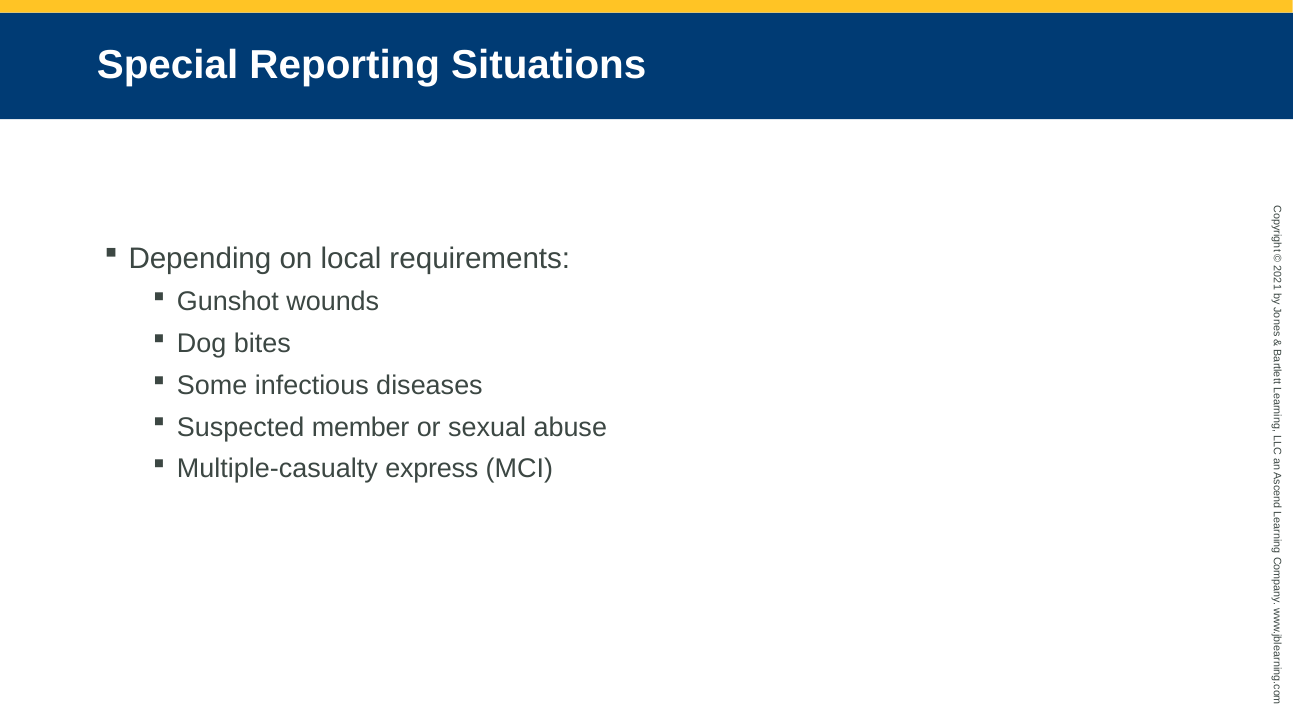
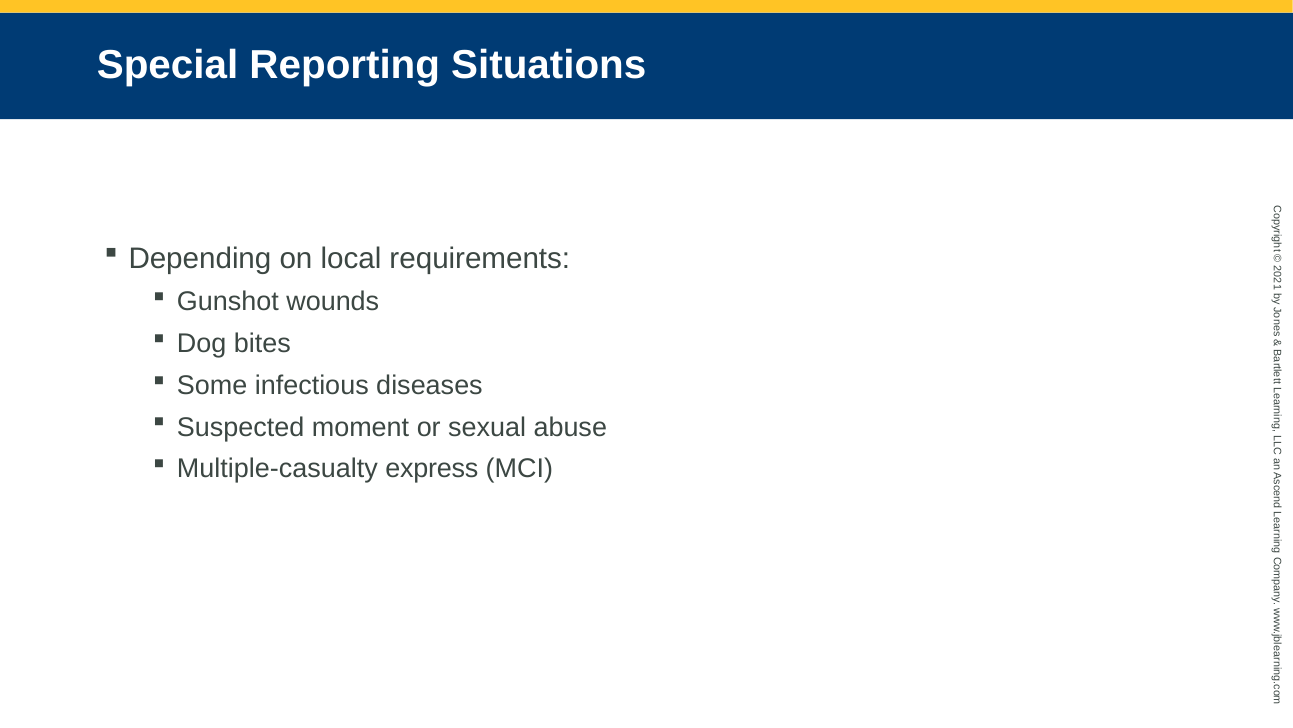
member: member -> moment
